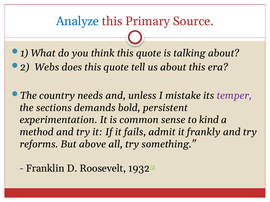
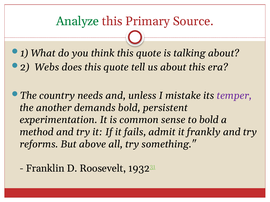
Analyze colour: blue -> green
sections: sections -> another
to kind: kind -> bold
